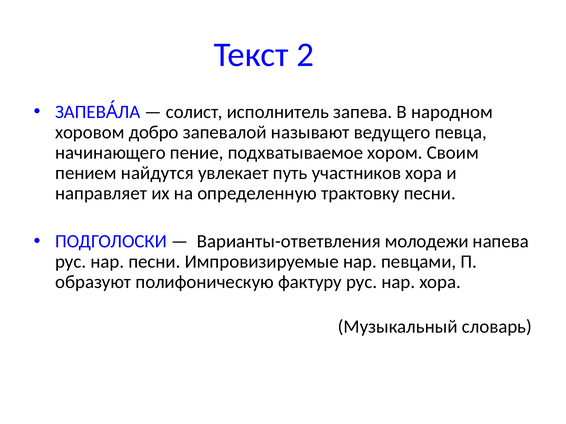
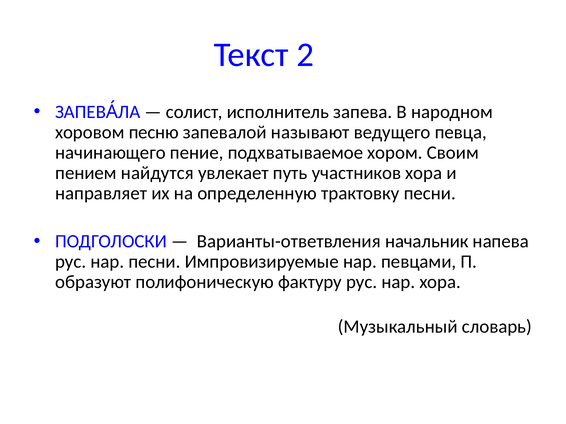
добро: добро -> песню
молодежи: молодежи -> начальник
